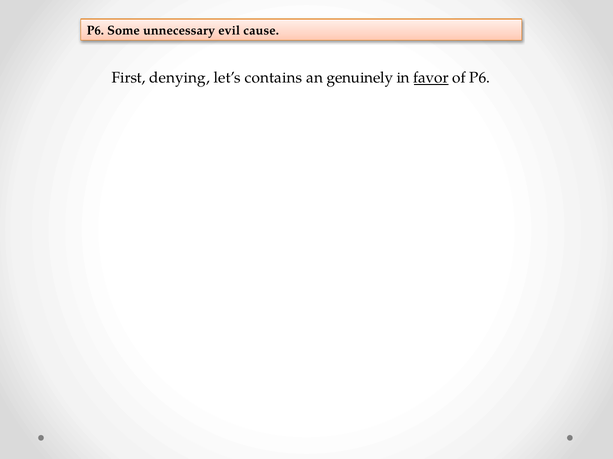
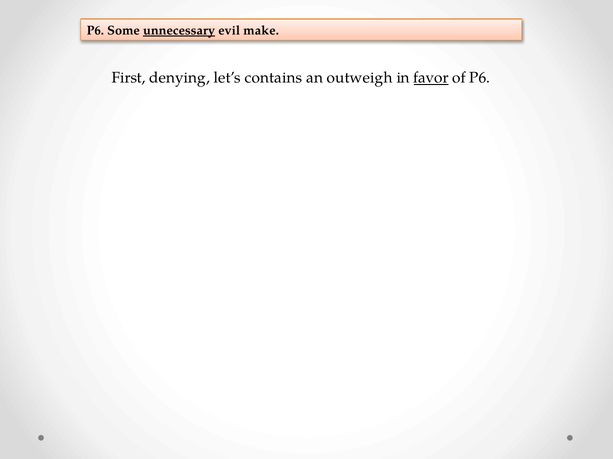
unnecessary underline: none -> present
cause: cause -> make
genuinely: genuinely -> outweigh
